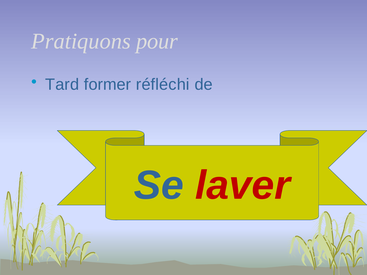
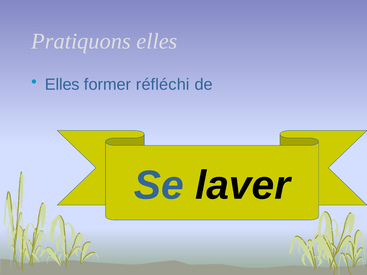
Pratiquons pour: pour -> elles
Tard at (62, 85): Tard -> Elles
laver colour: red -> black
